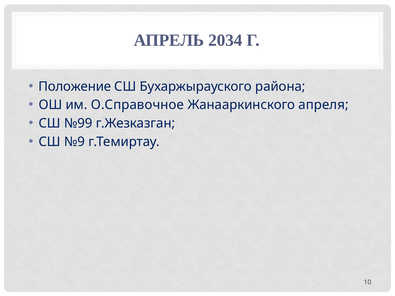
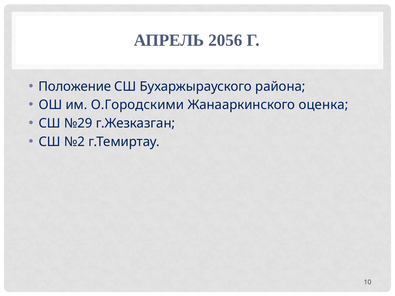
2034: 2034 -> 2056
О.Справочное: О.Справочное -> О.Городскими
апреля: апреля -> оценка
№99: №99 -> №29
№9: №9 -> №2
